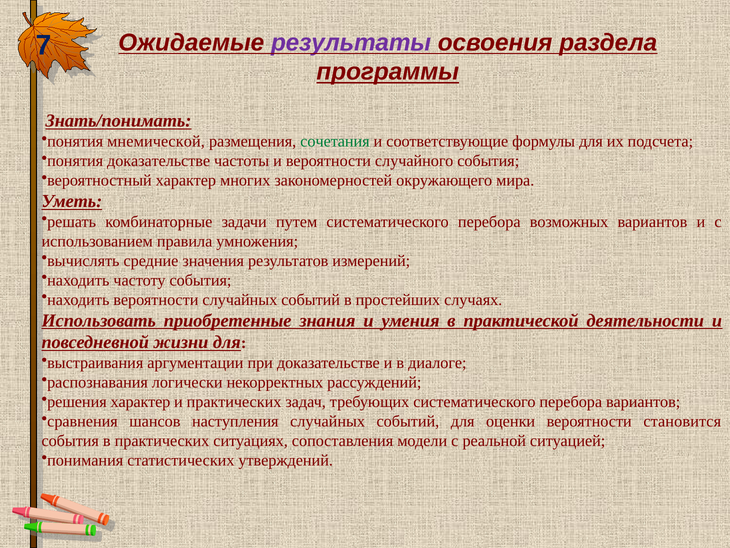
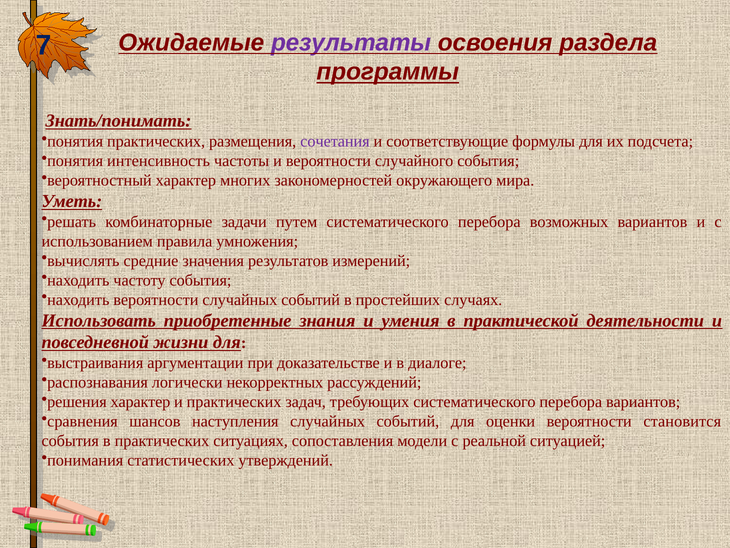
понятия мнемической: мнемической -> практических
сочетания colour: green -> purple
понятия доказательстве: доказательстве -> интенсивность
